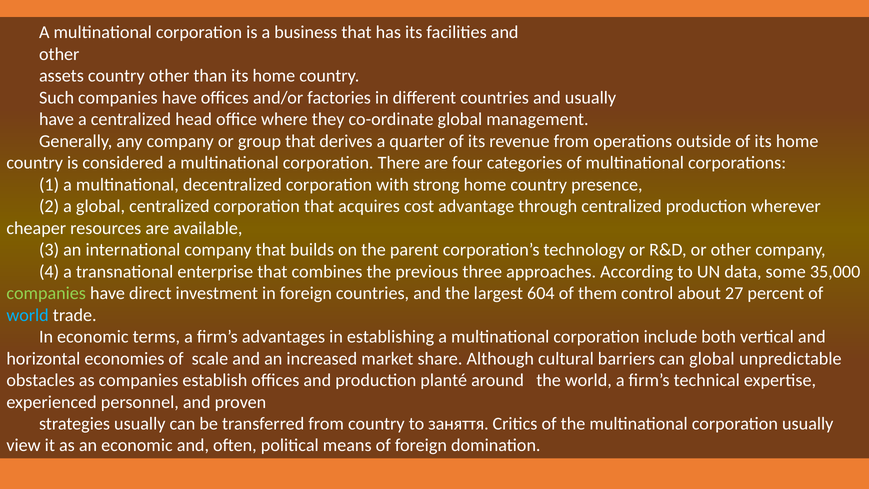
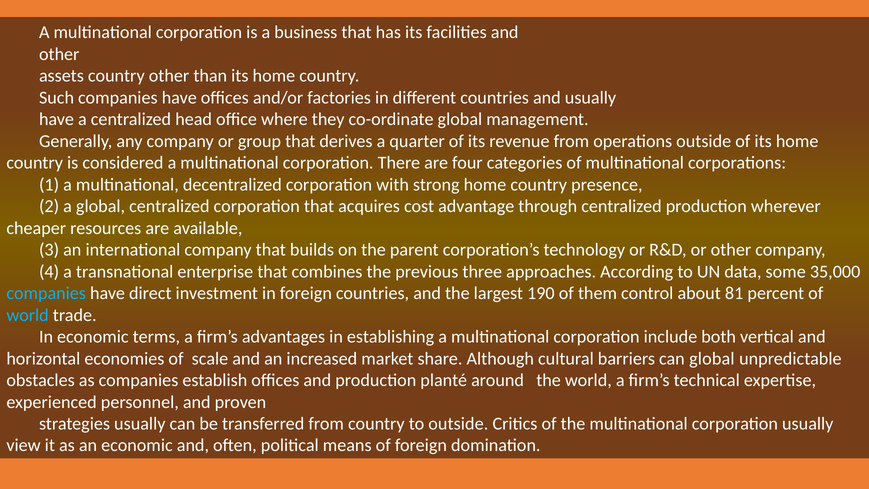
companies at (46, 293) colour: light green -> light blue
604: 604 -> 190
27: 27 -> 81
to заняття: заняття -> outside
